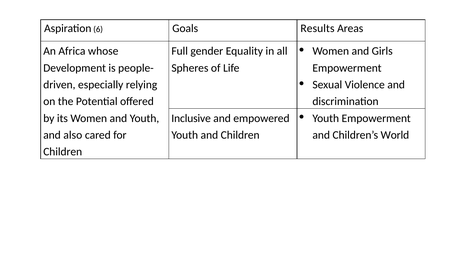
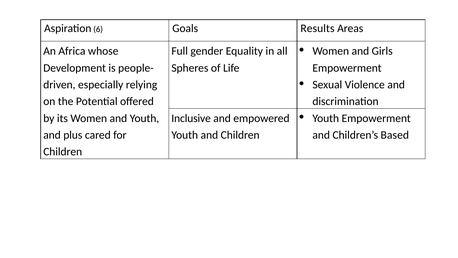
also: also -> plus
World: World -> Based
